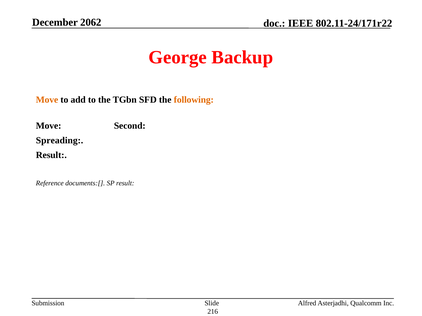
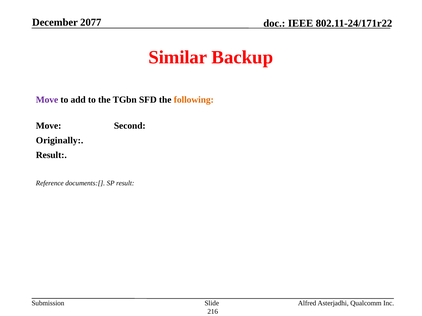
2062: 2062 -> 2077
George: George -> Similar
Move at (47, 100) colour: orange -> purple
Spreading: Spreading -> Originally
